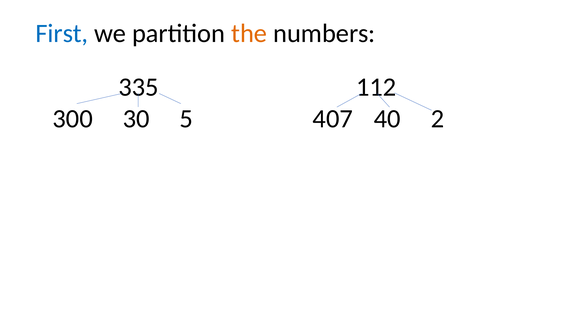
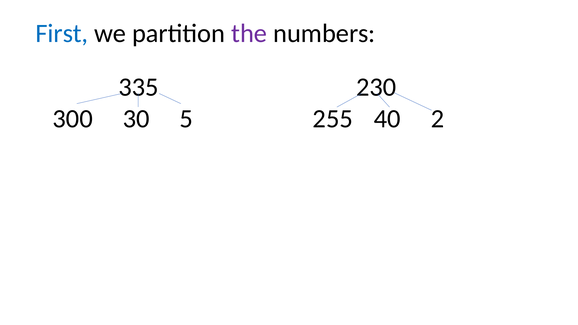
the colour: orange -> purple
112: 112 -> 230
407: 407 -> 255
